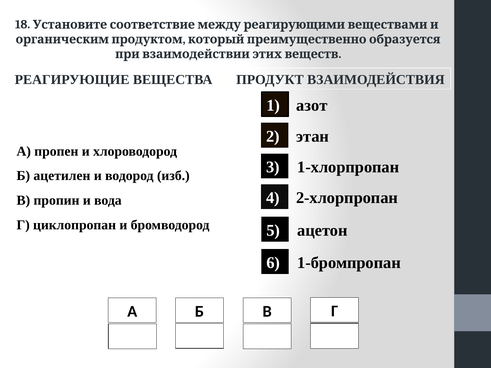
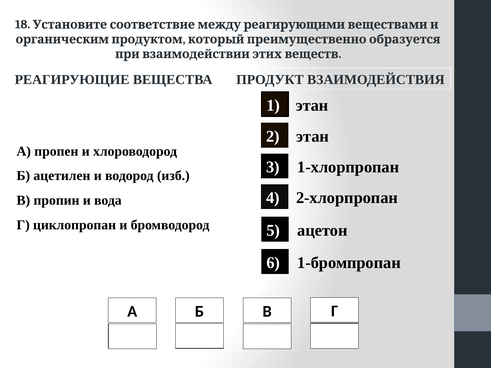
азот at (312, 105): азот -> этан
